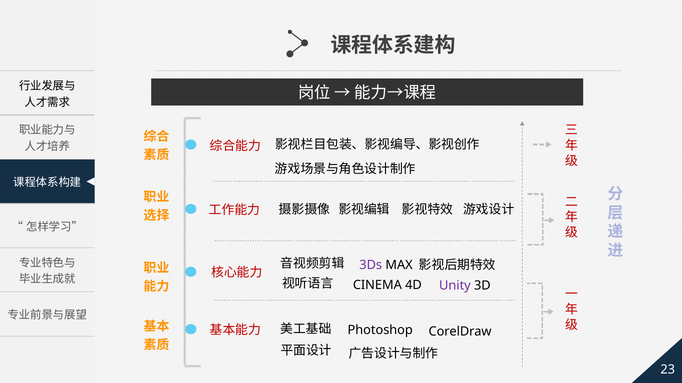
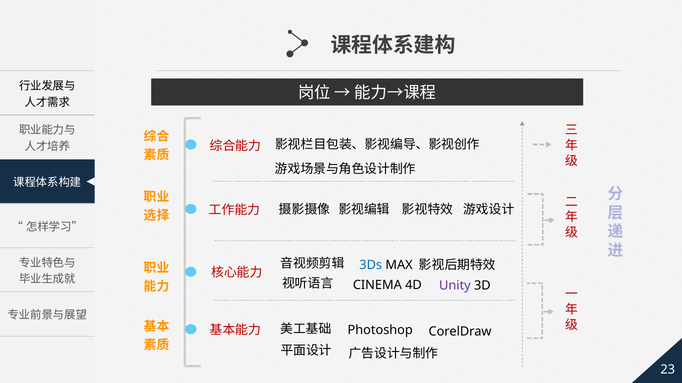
3Ds colour: purple -> blue
